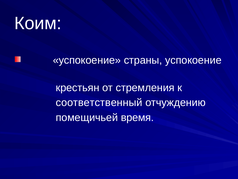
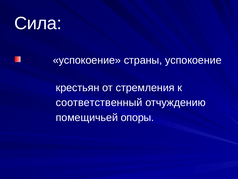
Коим: Коим -> Сила
время: время -> опоры
